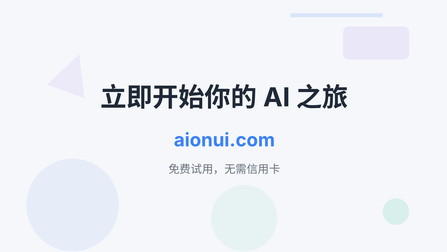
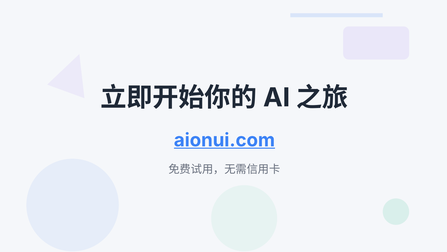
aionui.com underline: none -> present
